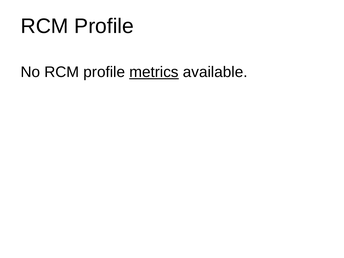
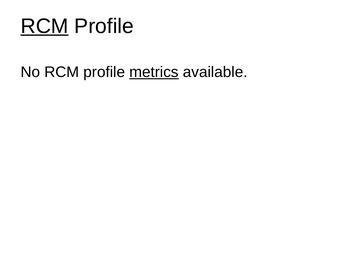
RCM at (45, 26) underline: none -> present
